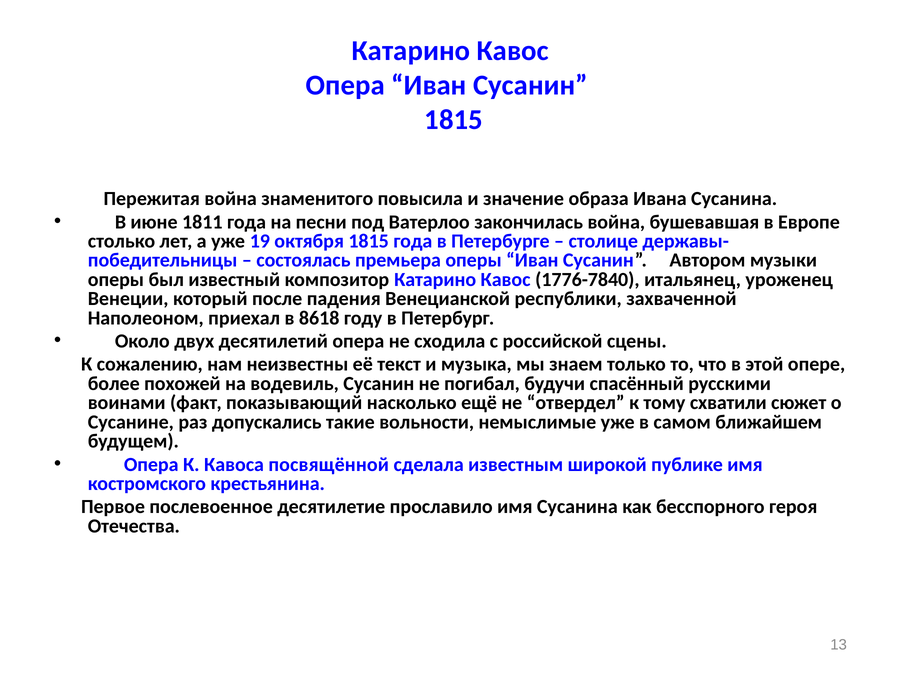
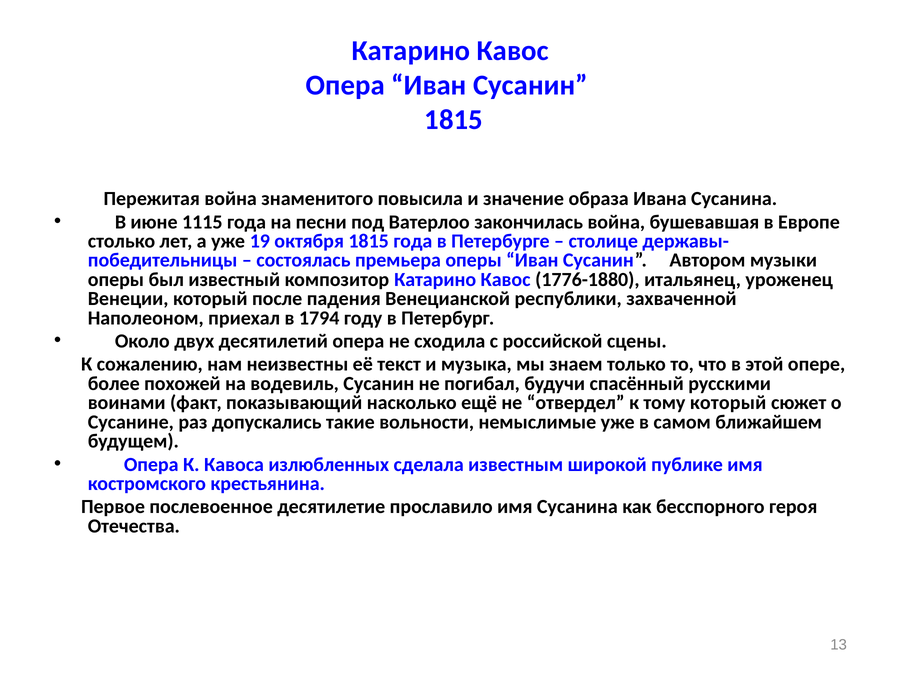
1811: 1811 -> 1115
1776-7840: 1776-7840 -> 1776-1880
8618: 8618 -> 1794
тому схватили: схватили -> который
посвящённой: посвящённой -> излюбленных
